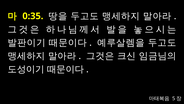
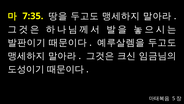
0:35: 0:35 -> 7:35
